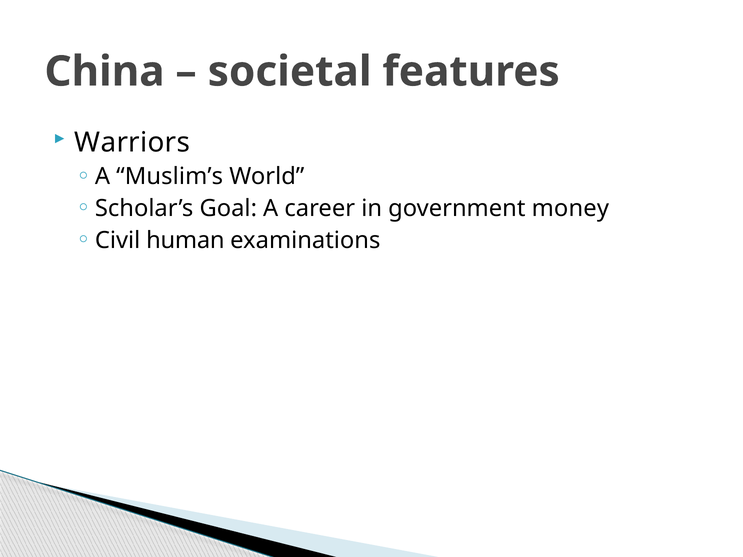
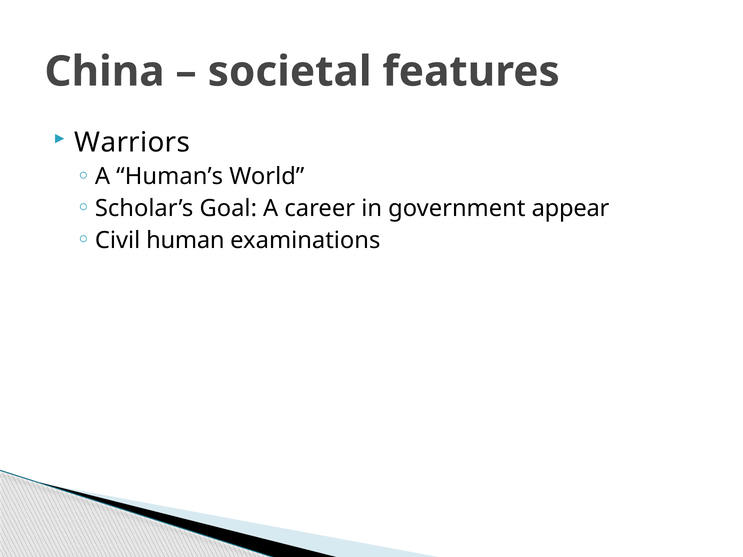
Muslim’s: Muslim’s -> Human’s
money: money -> appear
